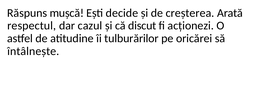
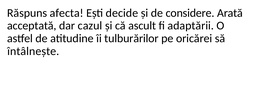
mușcă: mușcă -> afecta
creșterea: creșterea -> considere
respectul: respectul -> acceptată
discut: discut -> ascult
acționezi: acționezi -> adaptării
